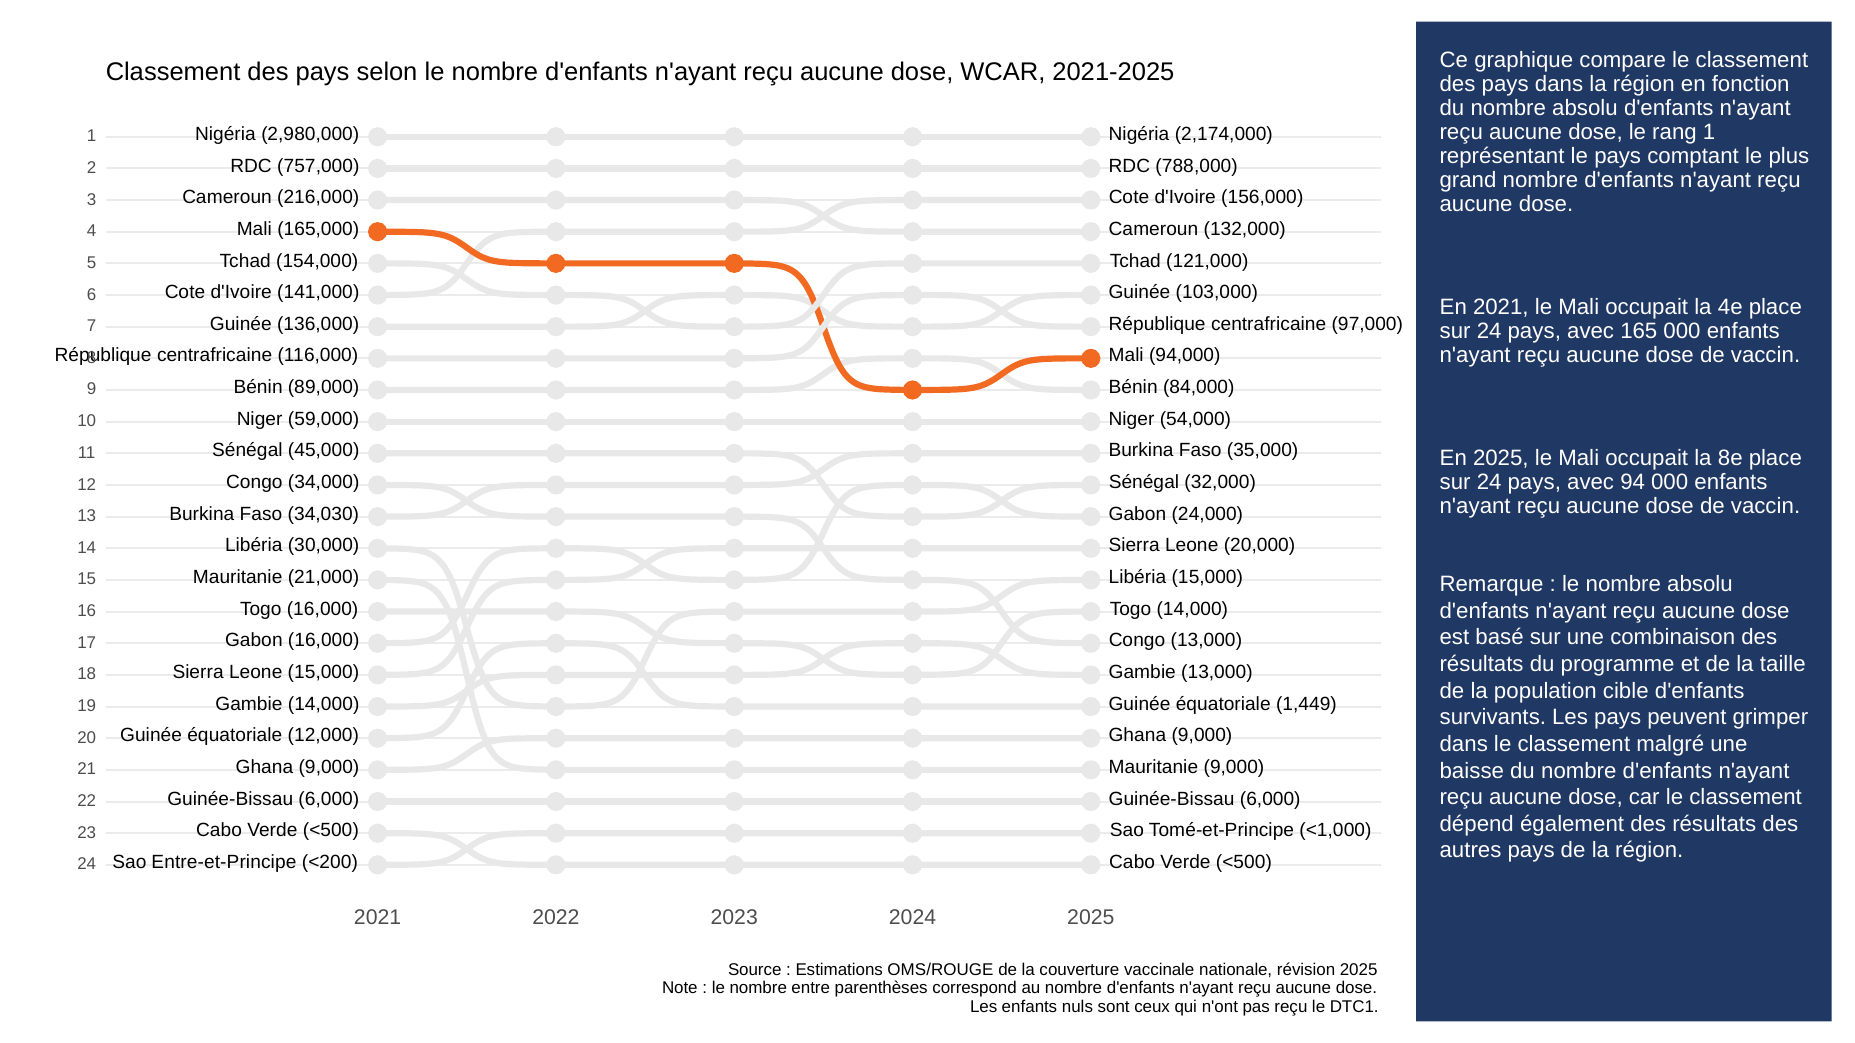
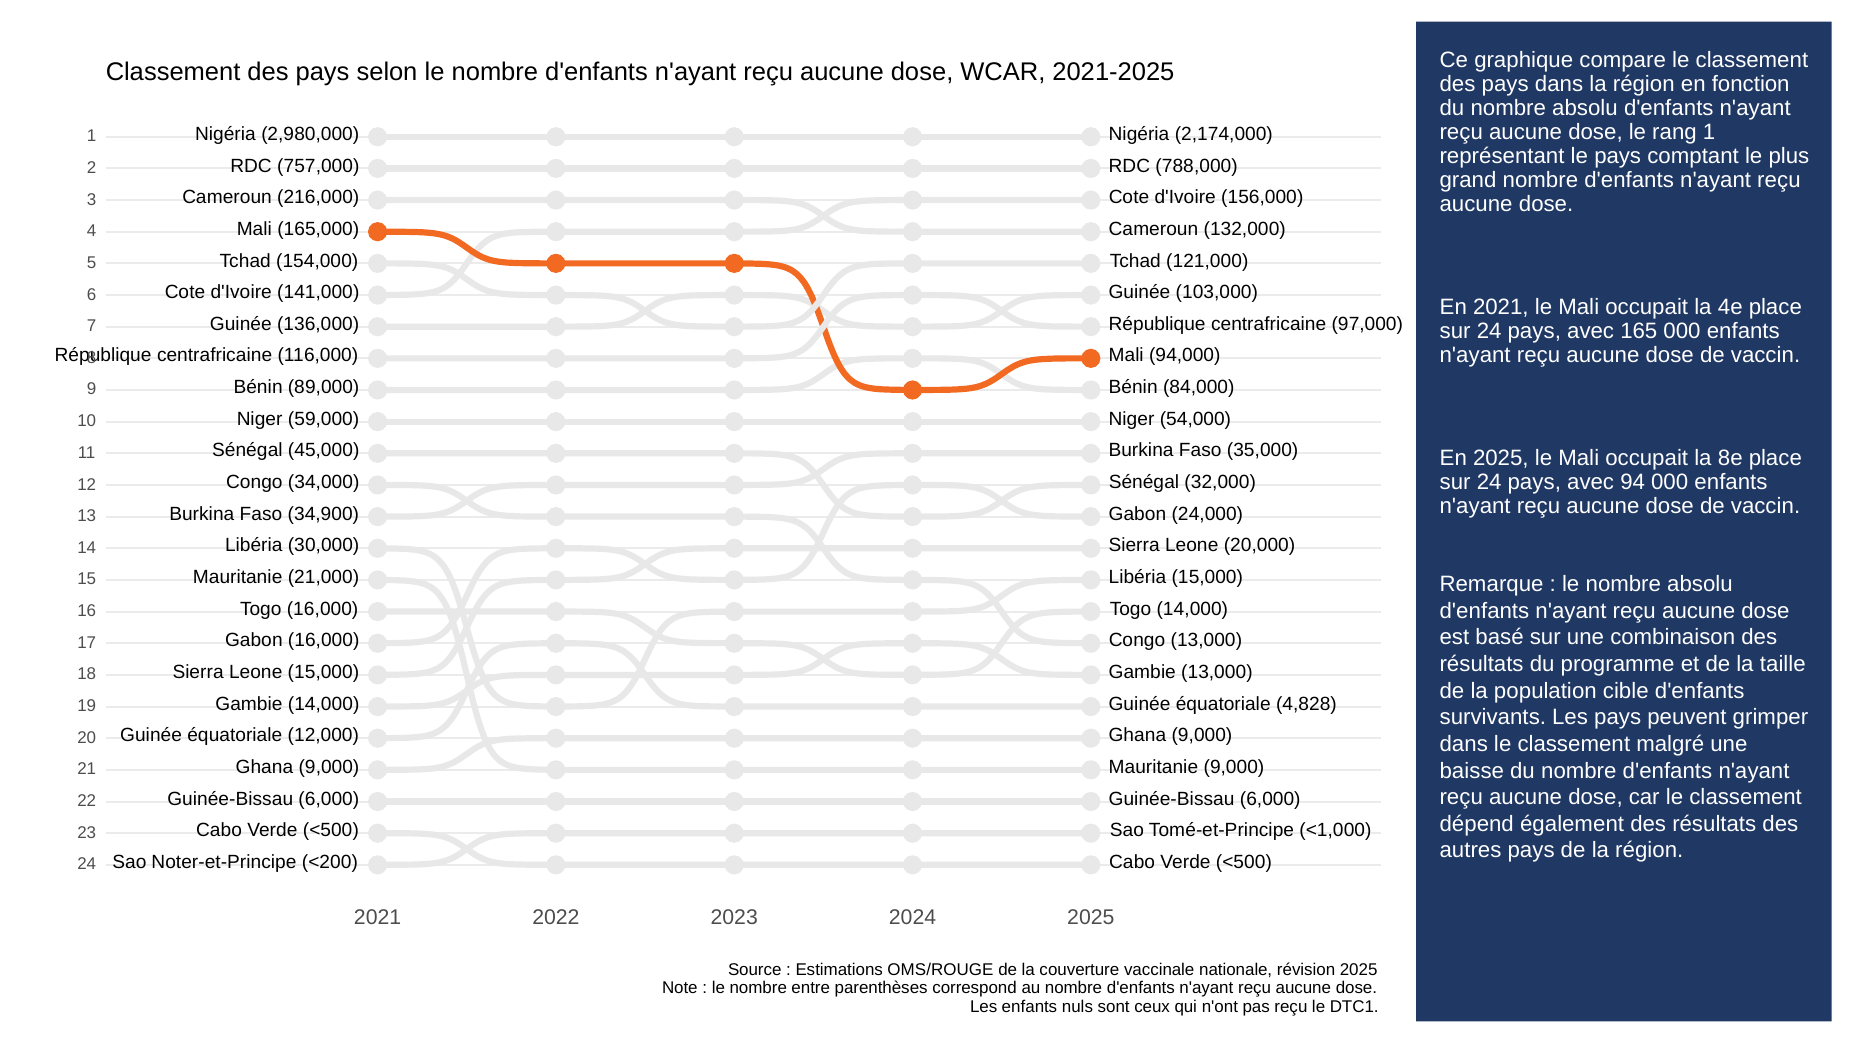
34,030: 34,030 -> 34,900
1,449: 1,449 -> 4,828
Entre-et-Principe: Entre-et-Principe -> Noter-et-Principe
